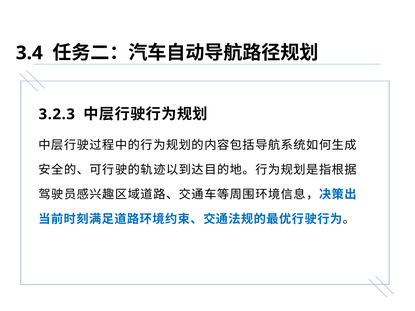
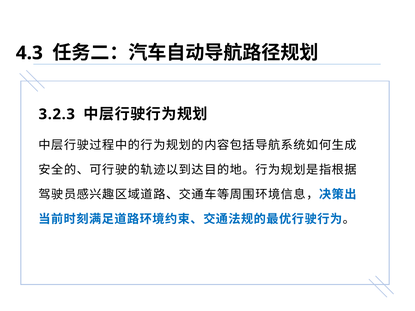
3.4: 3.4 -> 4.3
